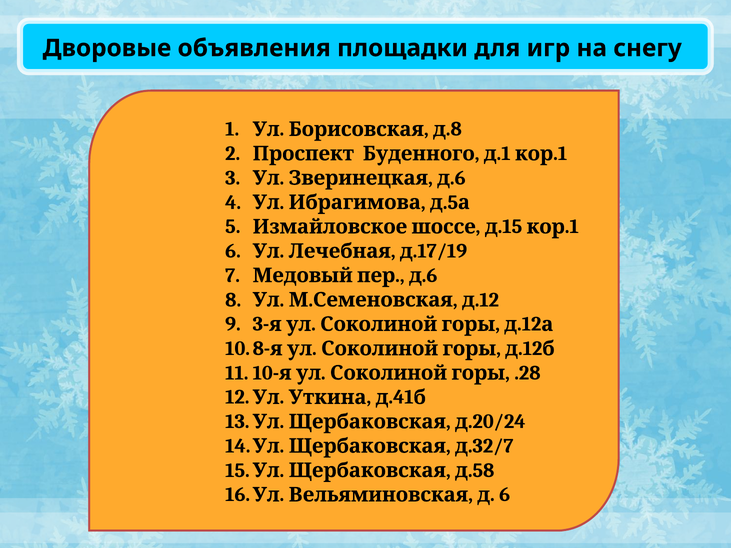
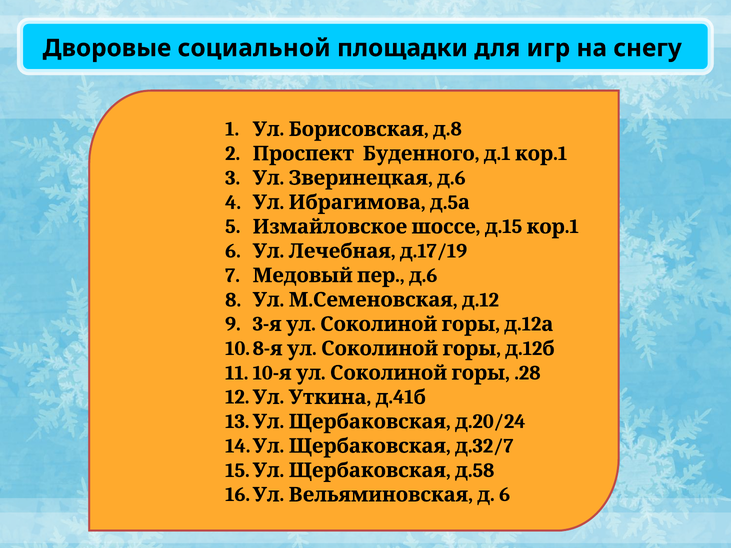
объявления: объявления -> социальной
